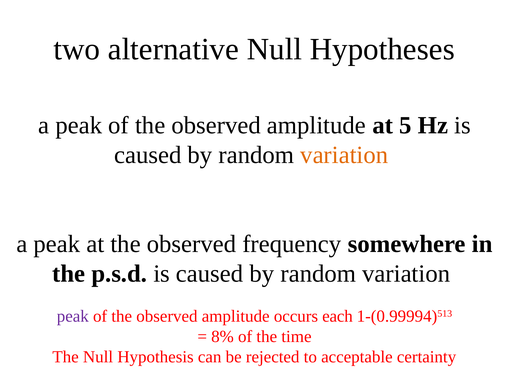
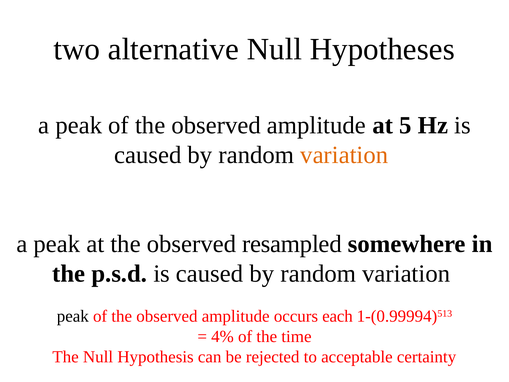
frequency: frequency -> resampled
peak at (73, 316) colour: purple -> black
8%: 8% -> 4%
